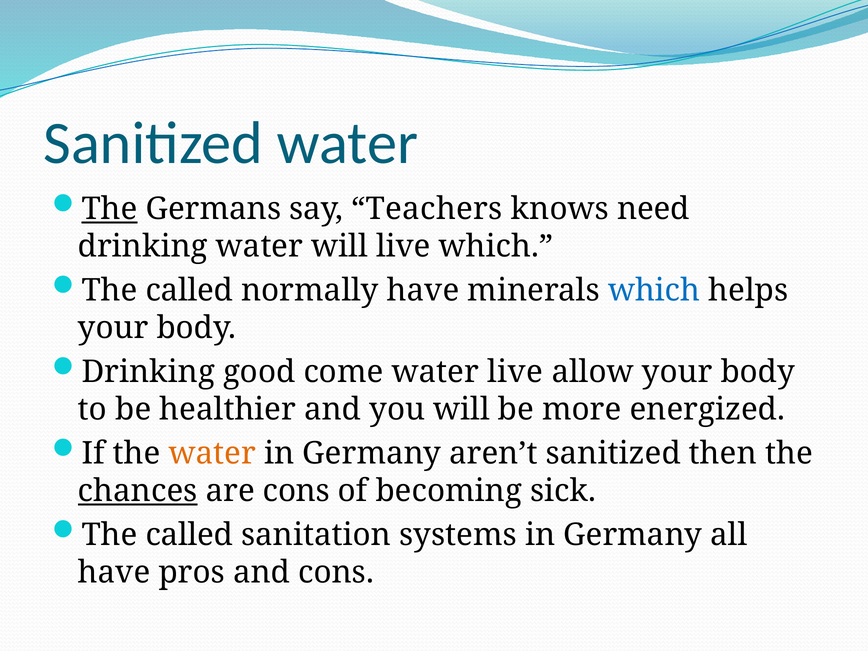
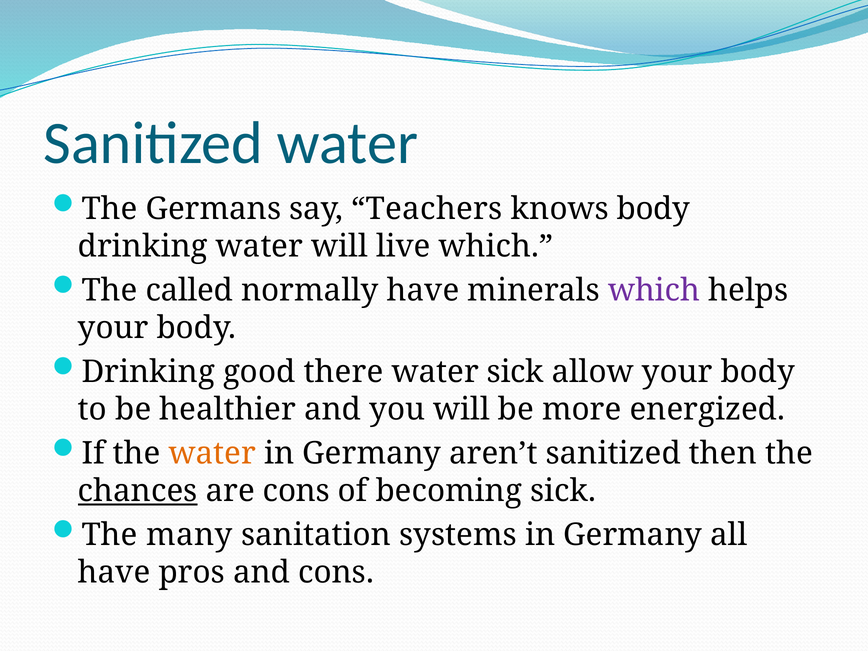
The at (110, 209) underline: present -> none
knows need: need -> body
which at (654, 290) colour: blue -> purple
come: come -> there
water live: live -> sick
called at (189, 535): called -> many
